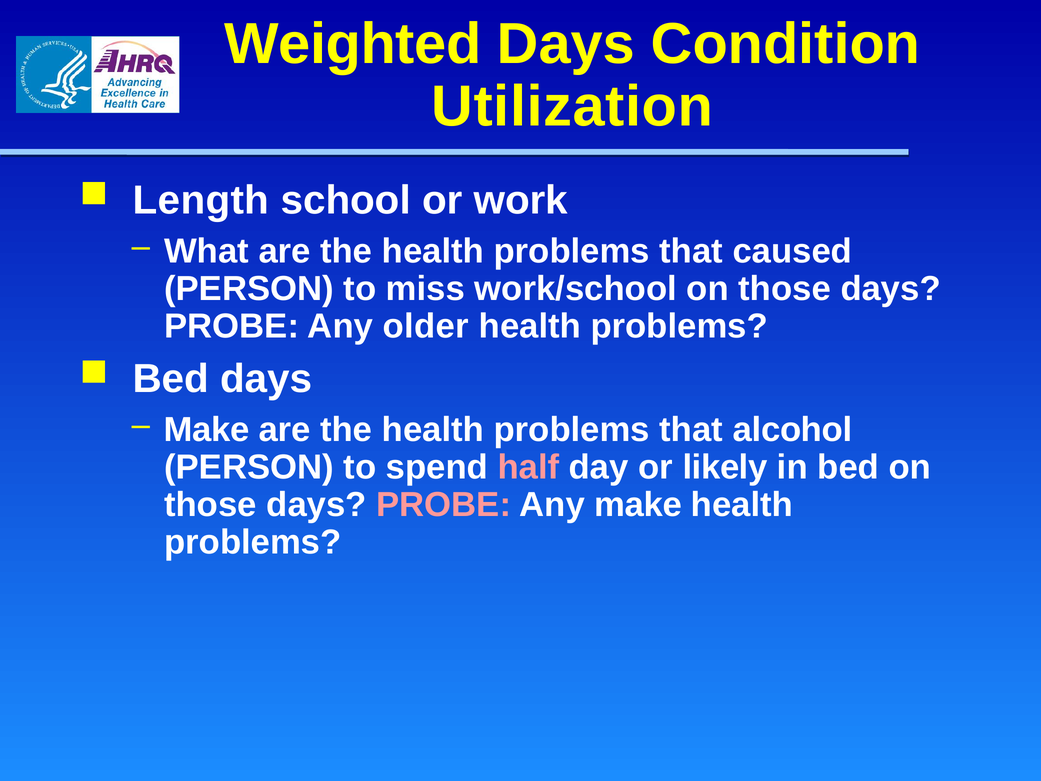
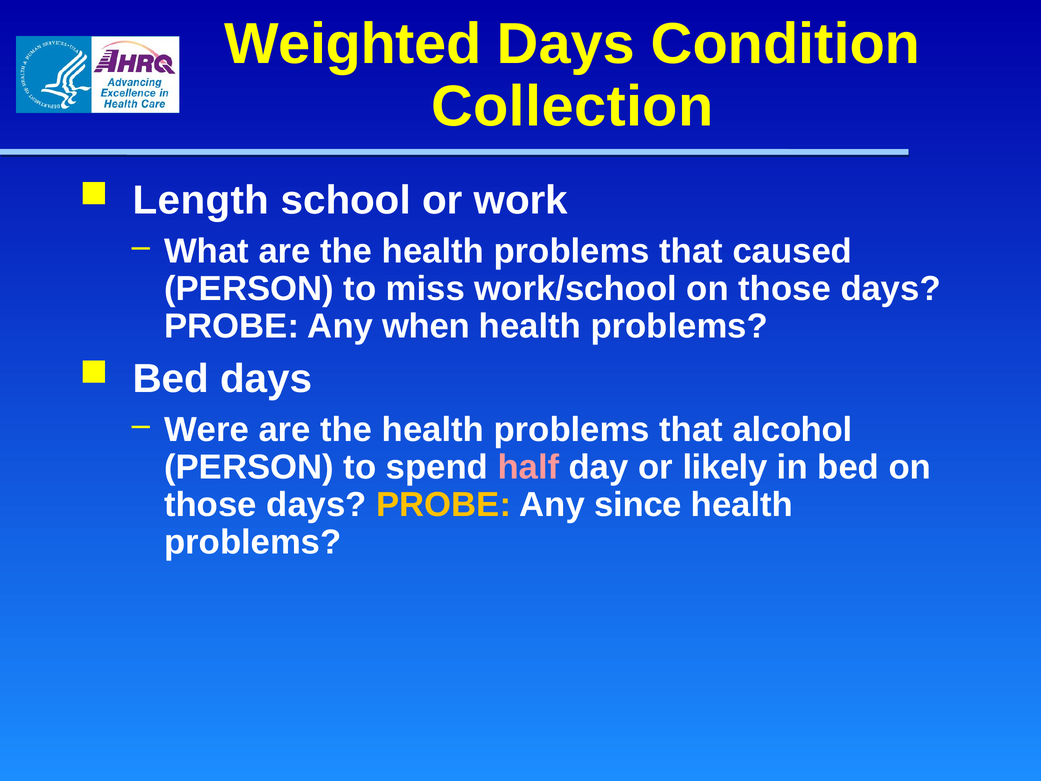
Utilization: Utilization -> Collection
older: older -> when
Make at (207, 430): Make -> Were
PROBE at (444, 505) colour: pink -> yellow
Any make: make -> since
